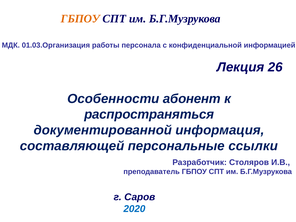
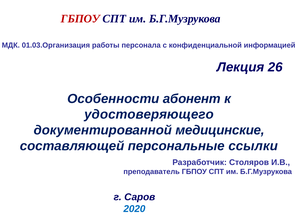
ГБПОУ at (80, 19) colour: orange -> red
распространяться: распространяться -> удостоверяющего
информация: информация -> медицинские
